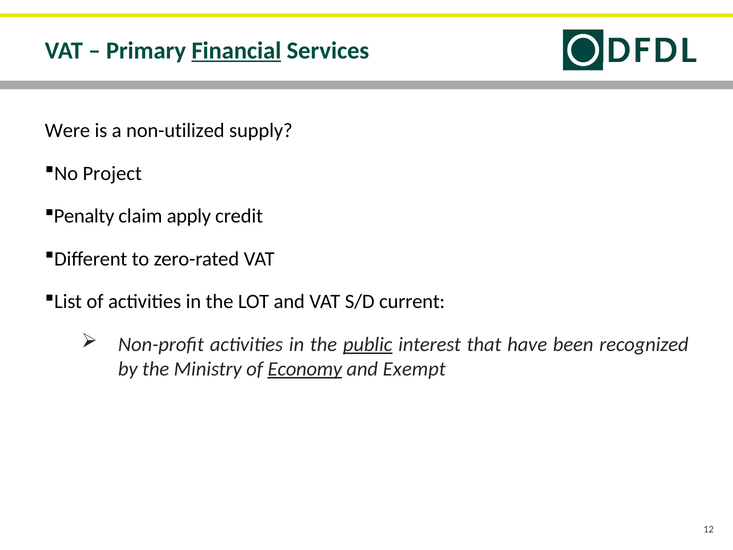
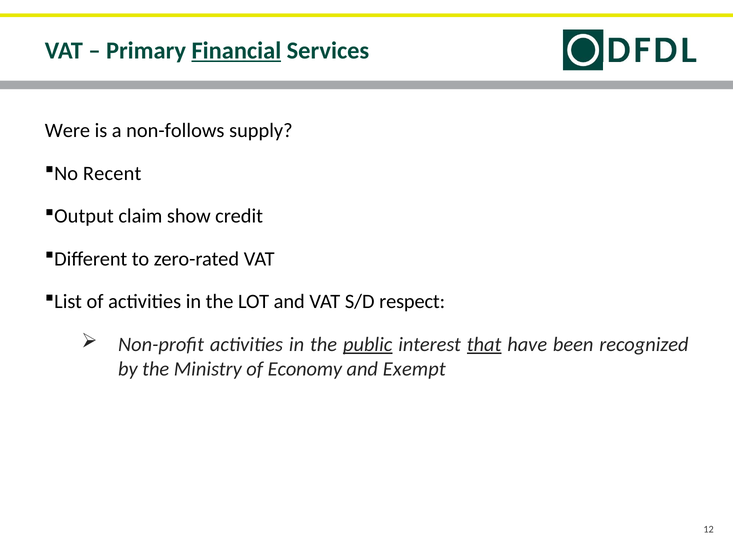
non-utilized: non-utilized -> non-follows
Project: Project -> Recent
Penalty: Penalty -> Output
apply: apply -> show
current: current -> respect
that underline: none -> present
Economy underline: present -> none
